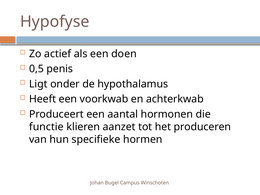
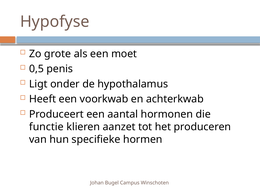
actief: actief -> grote
doen: doen -> moet
